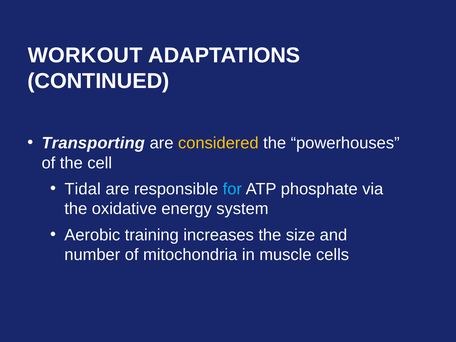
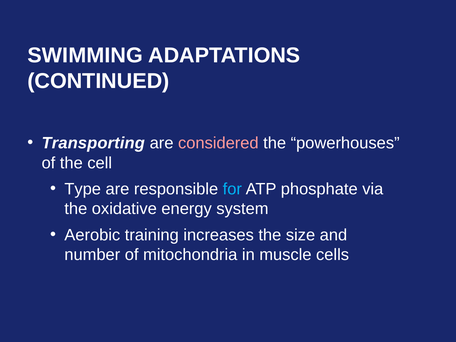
WORKOUT: WORKOUT -> SWIMMING
considered colour: yellow -> pink
Tidal: Tidal -> Type
